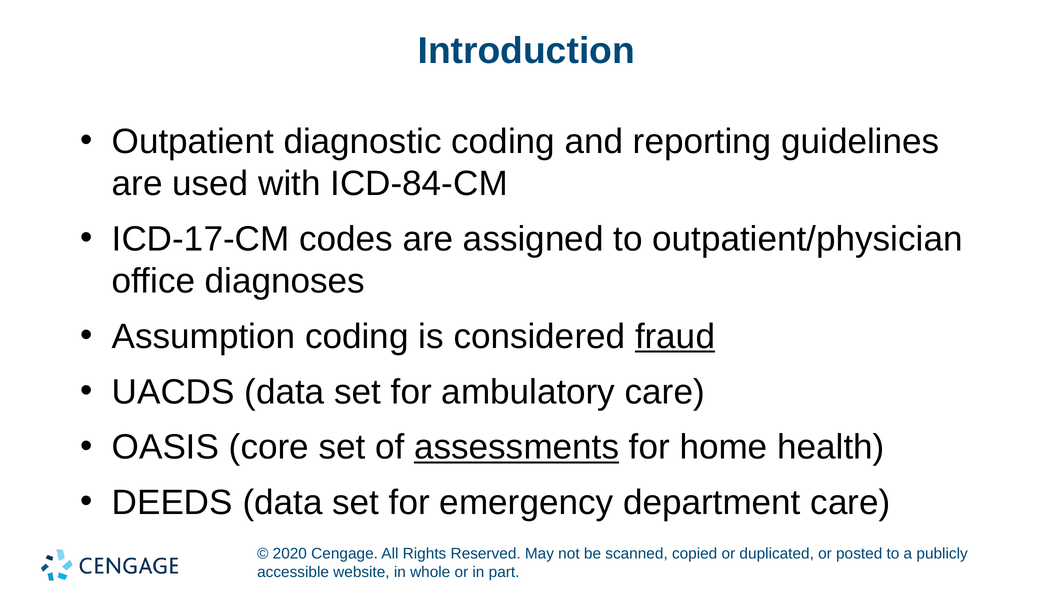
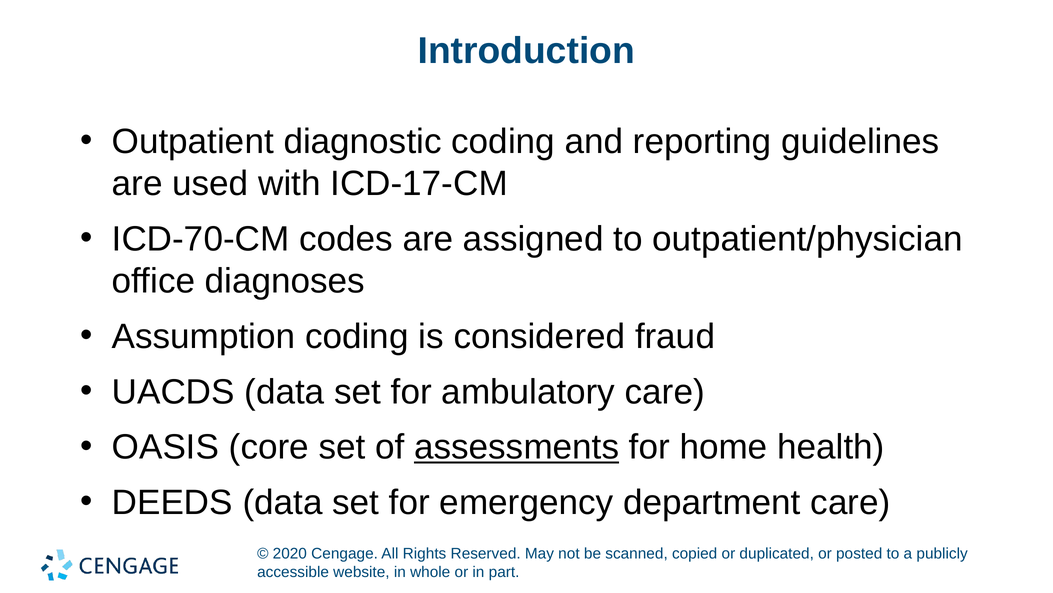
ICD-84-CM: ICD-84-CM -> ICD-17-CM
ICD-17-CM: ICD-17-CM -> ICD-70-CM
fraud underline: present -> none
